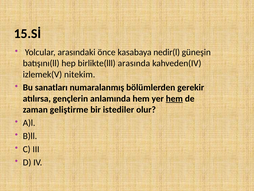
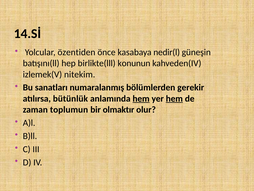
15.Sİ: 15.Sİ -> 14.Sİ
arasındaki: arasındaki -> özentiden
arasında: arasında -> konunun
gençlerin: gençlerin -> bütünlük
hem at (141, 98) underline: none -> present
geliştirme: geliştirme -> toplumun
istediler: istediler -> olmaktır
